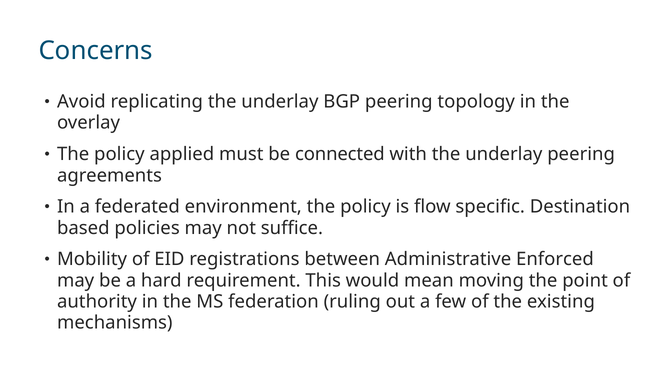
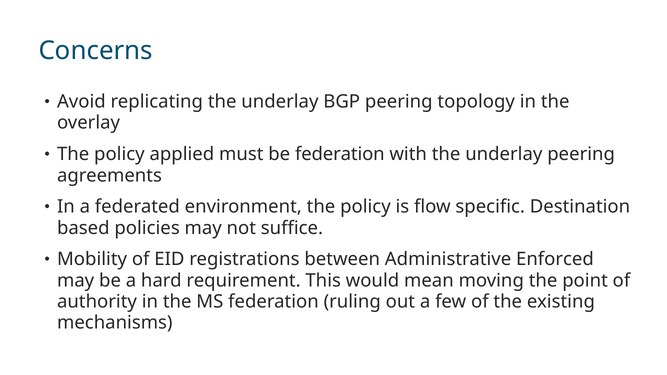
be connected: connected -> federation
